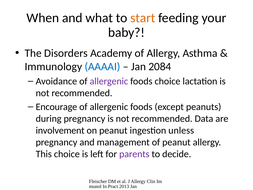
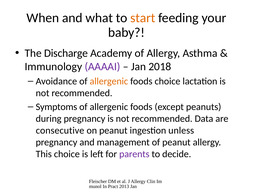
Disorders: Disorders -> Discharge
AAAAI colour: blue -> purple
2084: 2084 -> 2018
allergenic at (109, 81) colour: purple -> orange
Encourage: Encourage -> Symptoms
involvement: involvement -> consecutive
